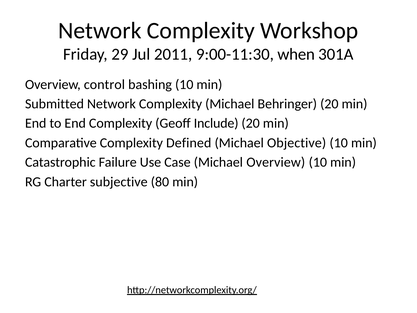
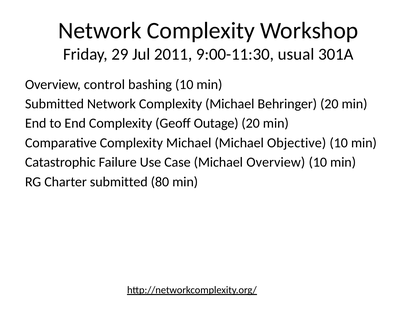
when: when -> usual
Include: Include -> Outage
Comparative Complexity Defined: Defined -> Michael
Charter subjective: subjective -> submitted
